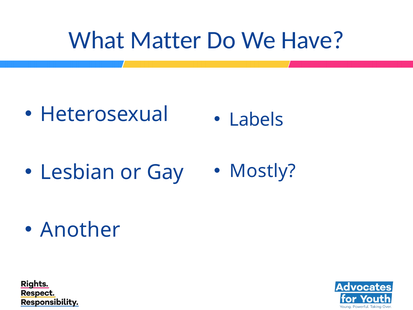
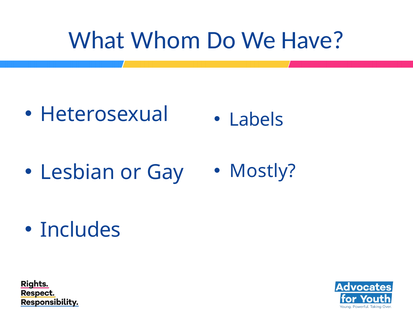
Matter: Matter -> Whom
Another: Another -> Includes
